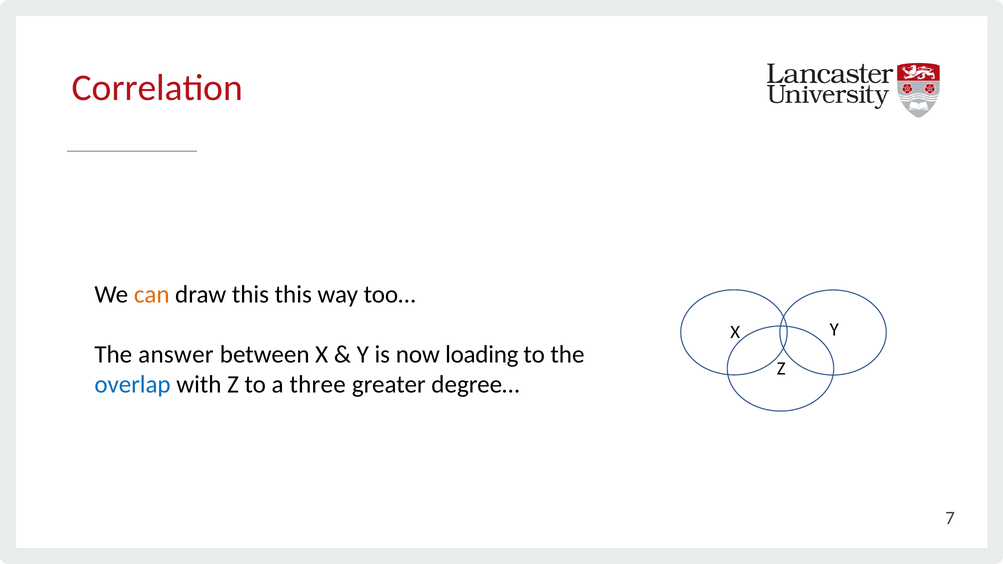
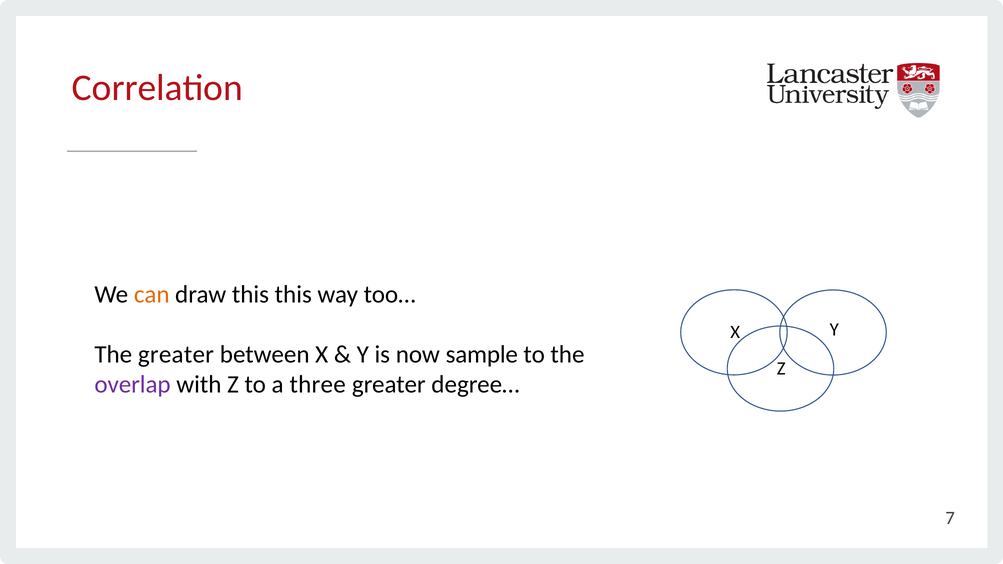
The answer: answer -> greater
loading: loading -> sample
overlap colour: blue -> purple
